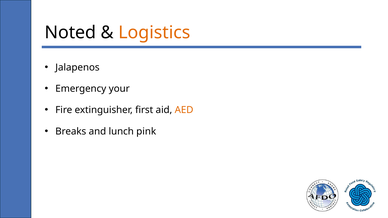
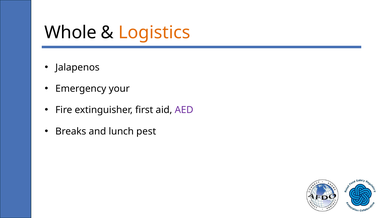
Noted: Noted -> Whole
AED colour: orange -> purple
pink: pink -> pest
